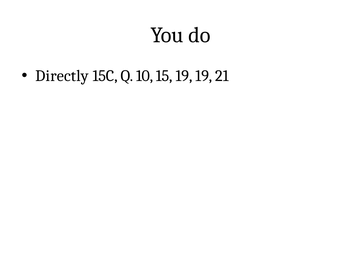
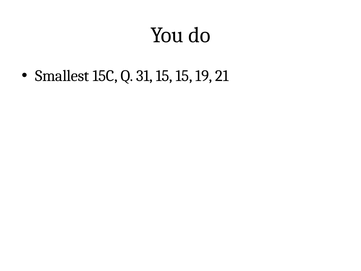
Directly: Directly -> Smallest
10: 10 -> 31
15 19: 19 -> 15
